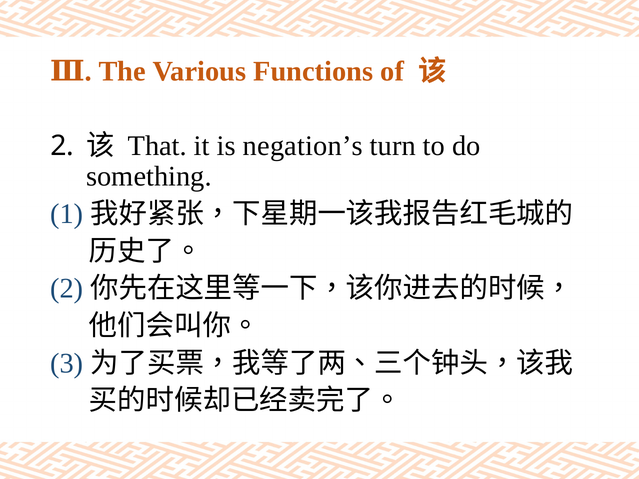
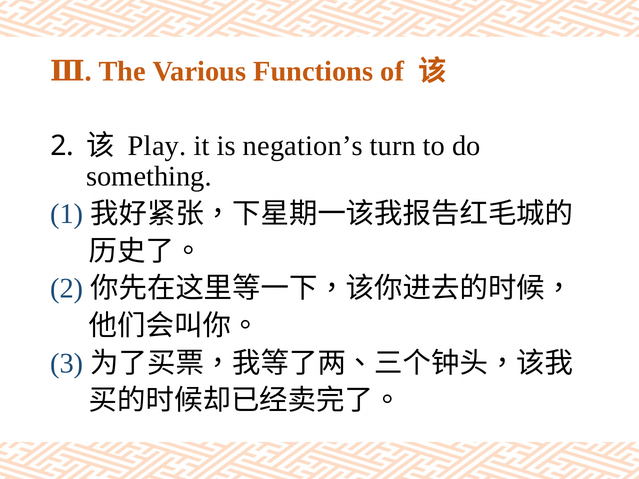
That: That -> Play
